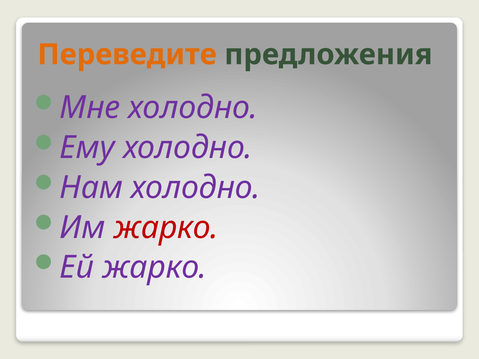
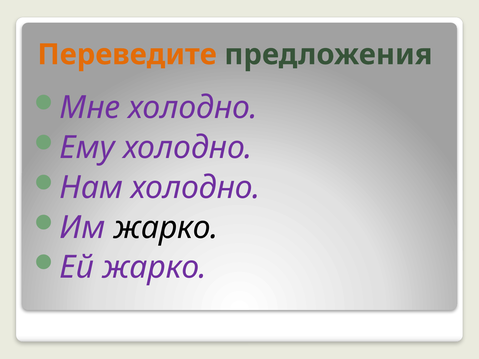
жарко at (166, 228) colour: red -> black
